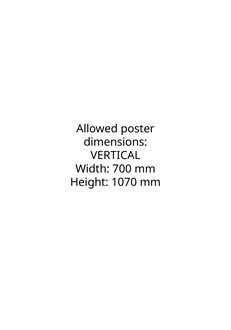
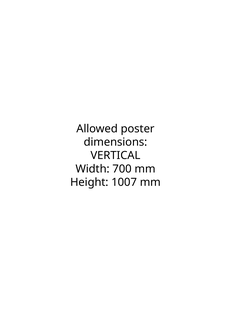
1070: 1070 -> 1007
